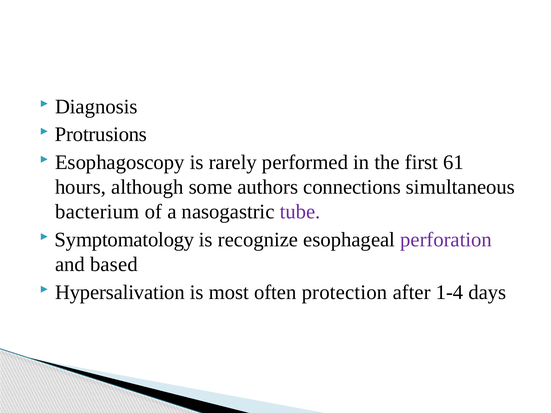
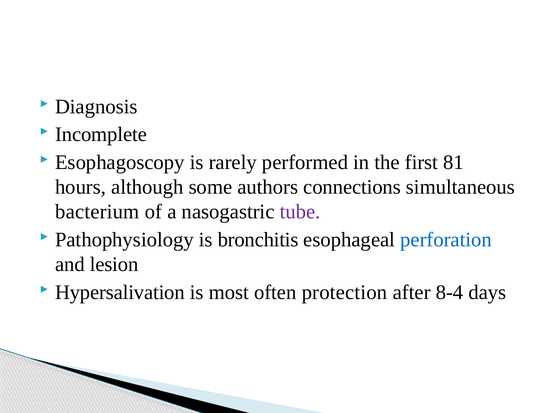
Protrusions: Protrusions -> Incomplete
61: 61 -> 81
Symptomatology: Symptomatology -> Pathophysiology
recognize: recognize -> bronchitis
perforation colour: purple -> blue
based: based -> lesion
1-4: 1-4 -> 8-4
